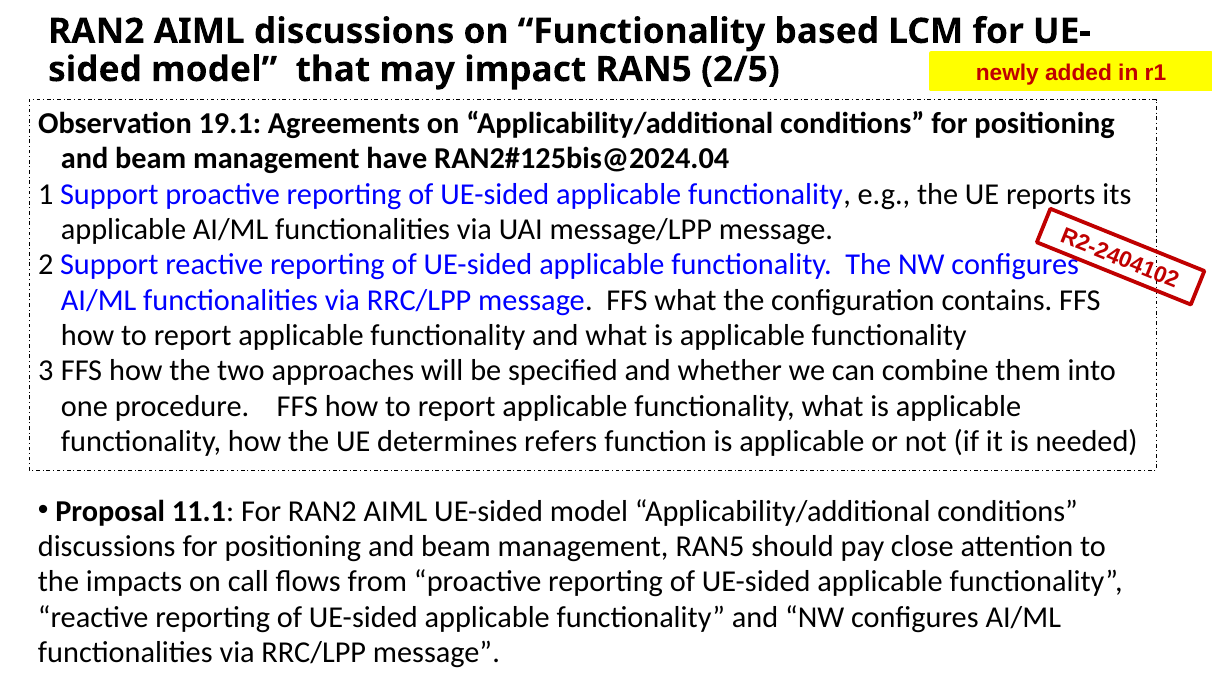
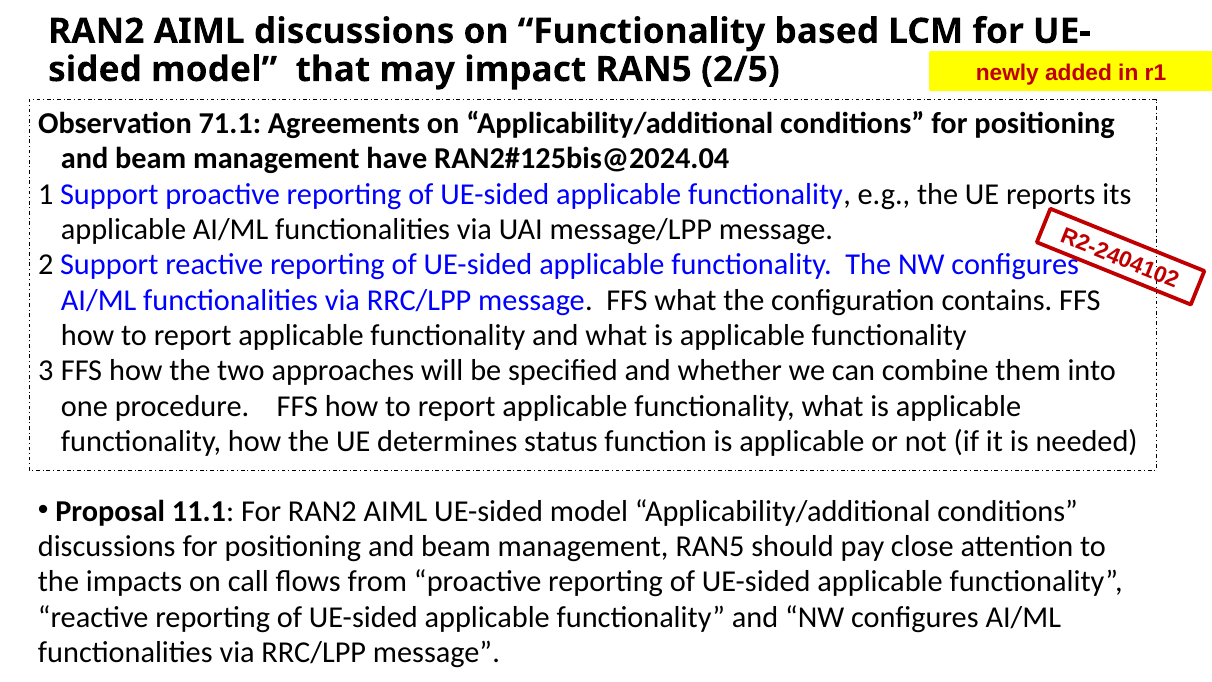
19.1: 19.1 -> 71.1
refers: refers -> status
